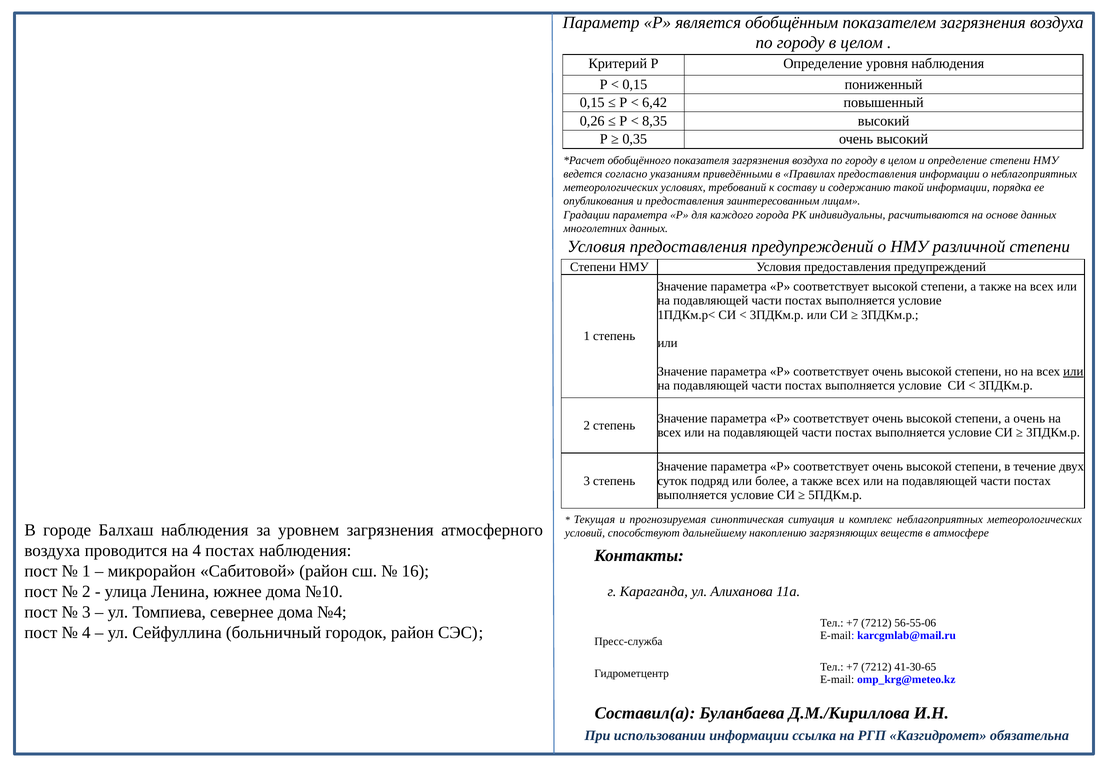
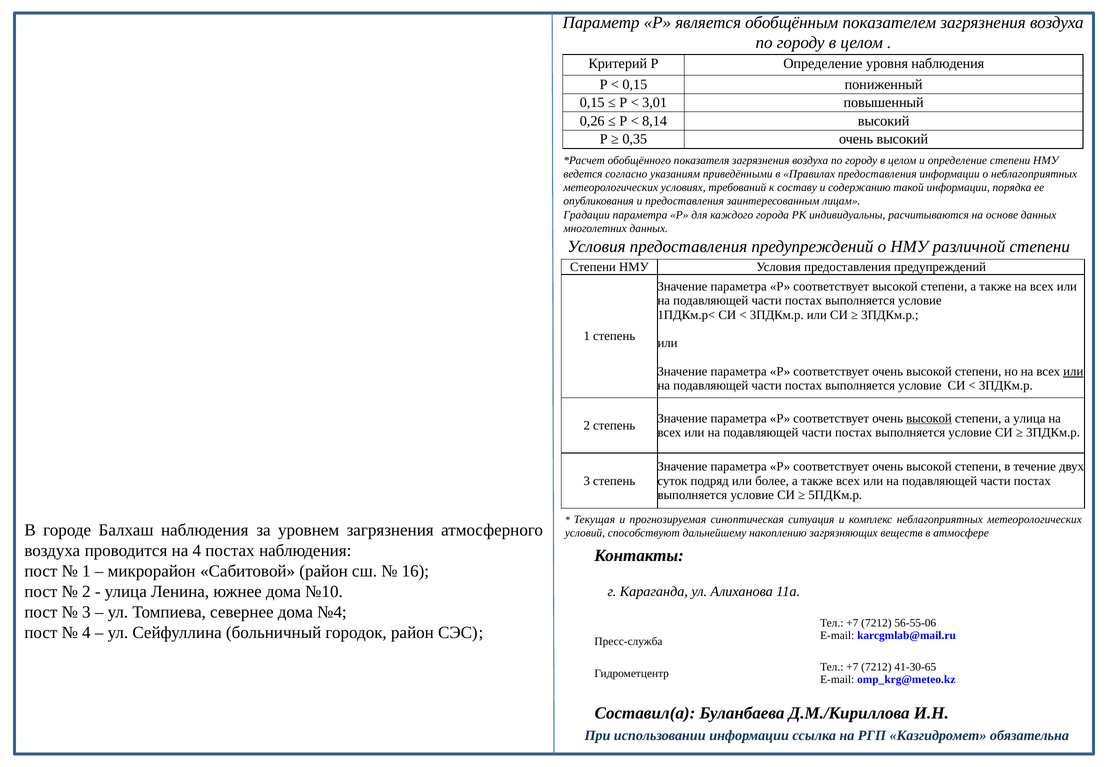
6,42: 6,42 -> 3,01
8,35: 8,35 -> 8,14
высокой at (929, 418) underline: none -> present
а очень: очень -> улица
